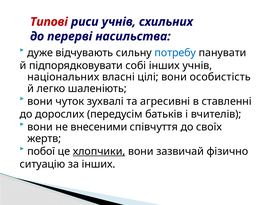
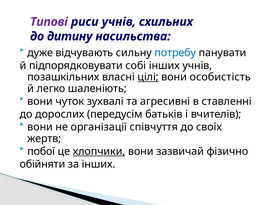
Типові colour: red -> purple
перерві: перерві -> дитину
національних: національних -> позашкільних
цілі underline: none -> present
внесеними: внесеними -> організації
ситуацію: ситуацію -> обійняти
